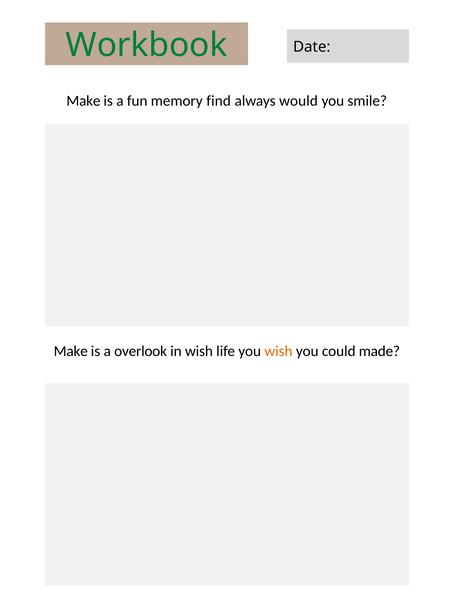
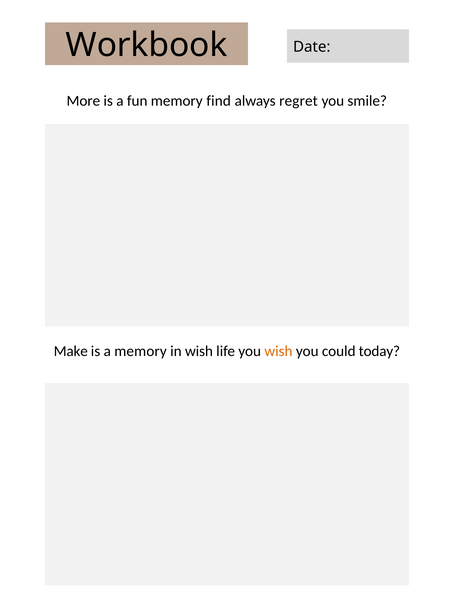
Workbook colour: green -> black
Make at (83, 101): Make -> More
would: would -> regret
a overlook: overlook -> memory
made: made -> today
